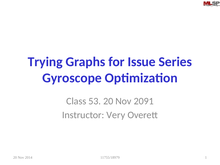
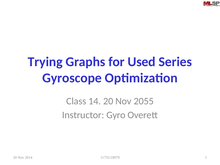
Issue: Issue -> Used
53: 53 -> 14
2091: 2091 -> 2055
Very: Very -> Gyro
